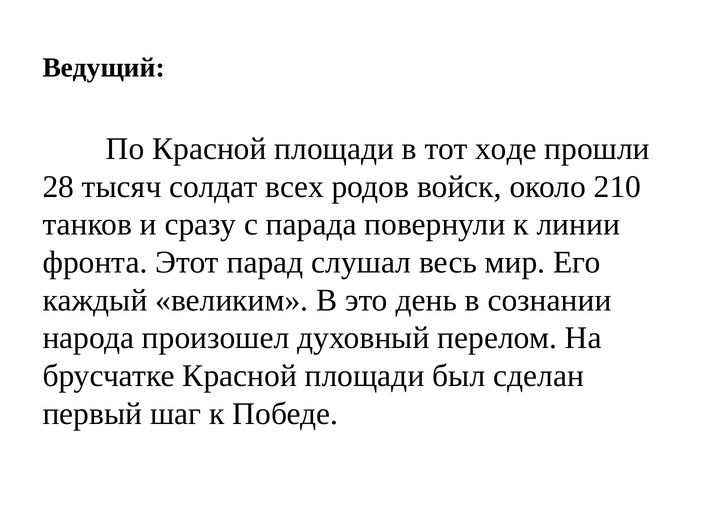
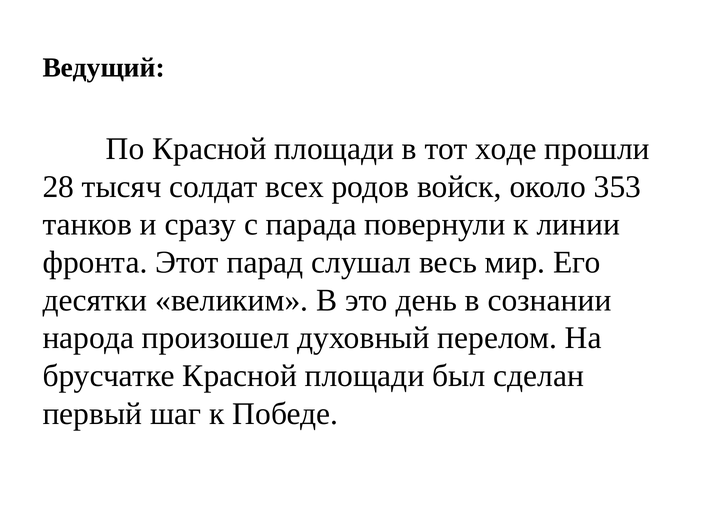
210: 210 -> 353
каждый: каждый -> десятки
